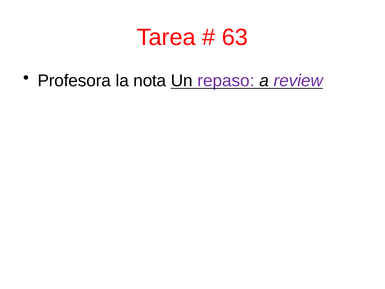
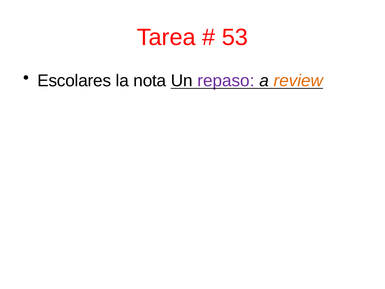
63: 63 -> 53
Profesora: Profesora -> Escolares
review colour: purple -> orange
